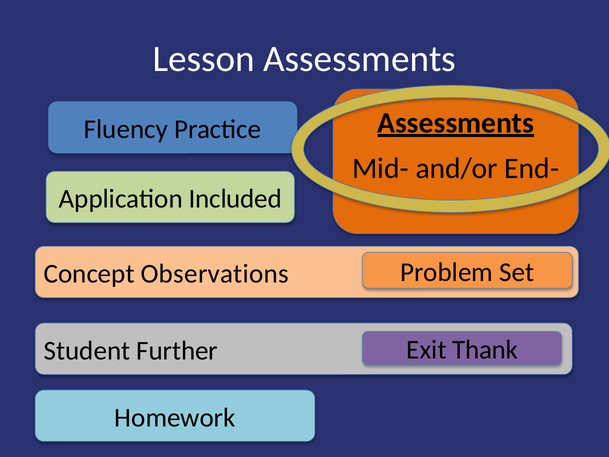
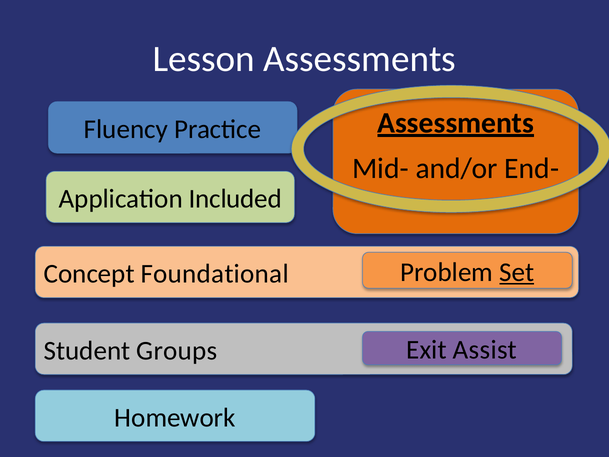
Observations: Observations -> Foundational
Set underline: none -> present
Further: Further -> Groups
Thank: Thank -> Assist
